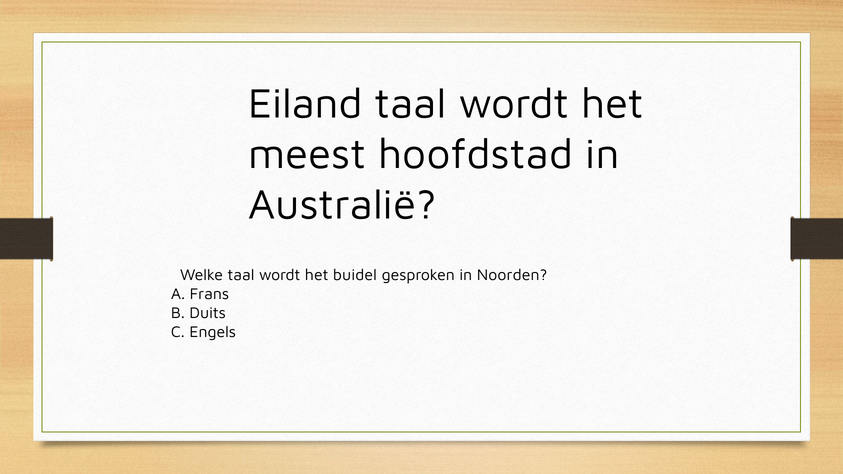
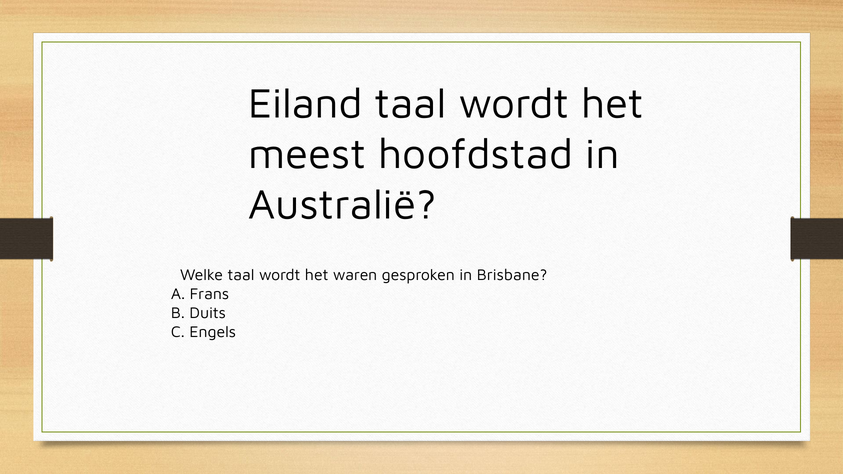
buidel: buidel -> waren
Noorden: Noorden -> Brisbane
